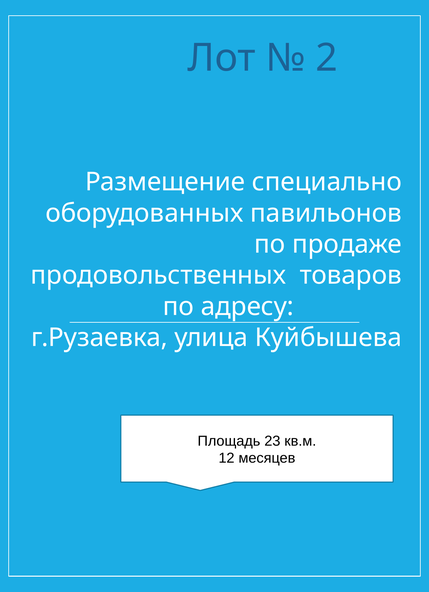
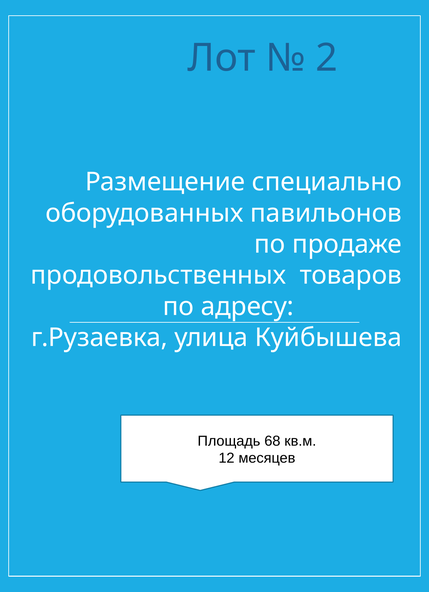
23: 23 -> 68
